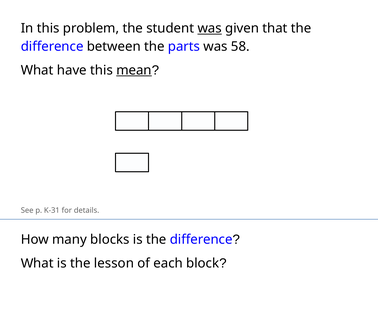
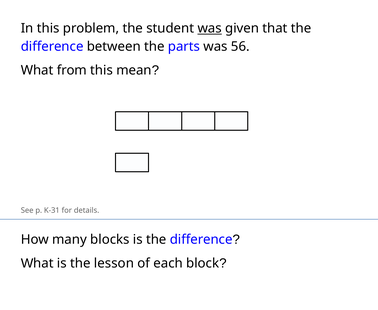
58: 58 -> 56
have: have -> from
mean underline: present -> none
